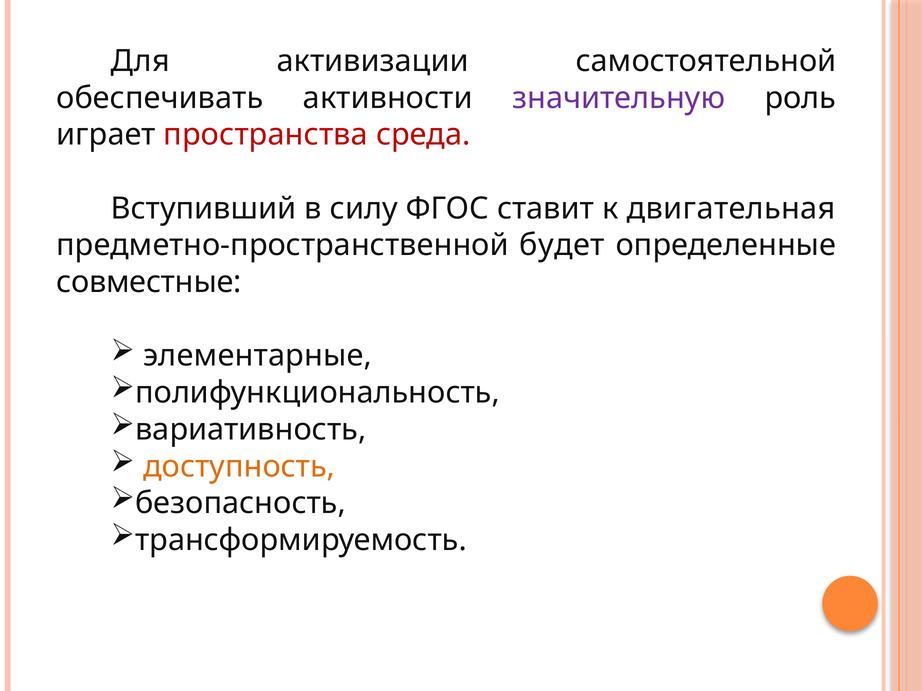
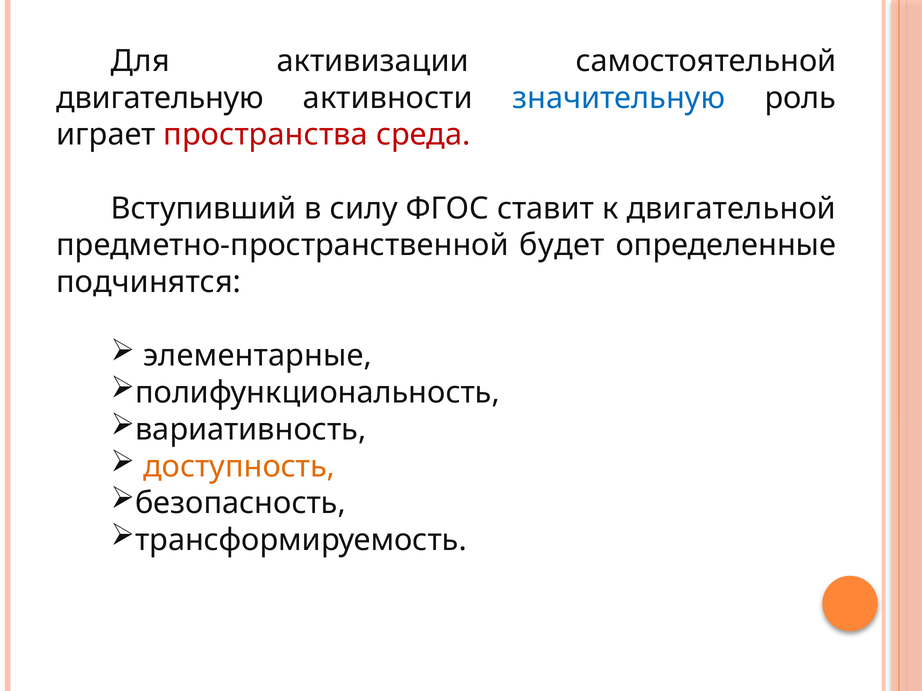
обеспечивать: обеспечивать -> двигательную
значительную colour: purple -> blue
двигательная: двигательная -> двигательной
совместные: совместные -> подчинятся
